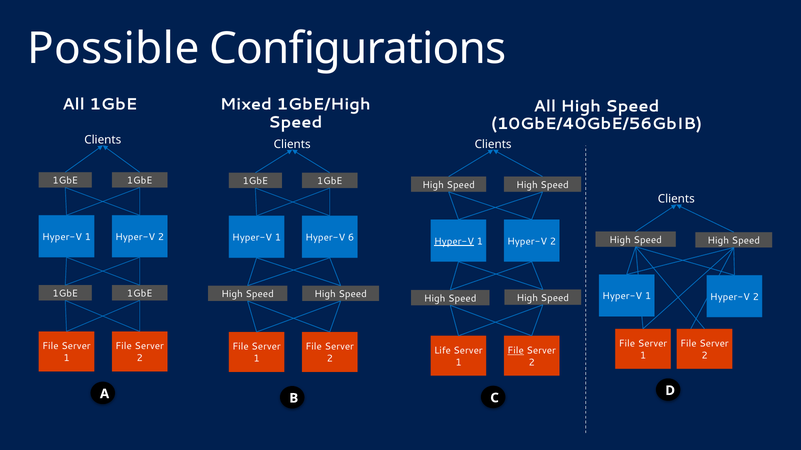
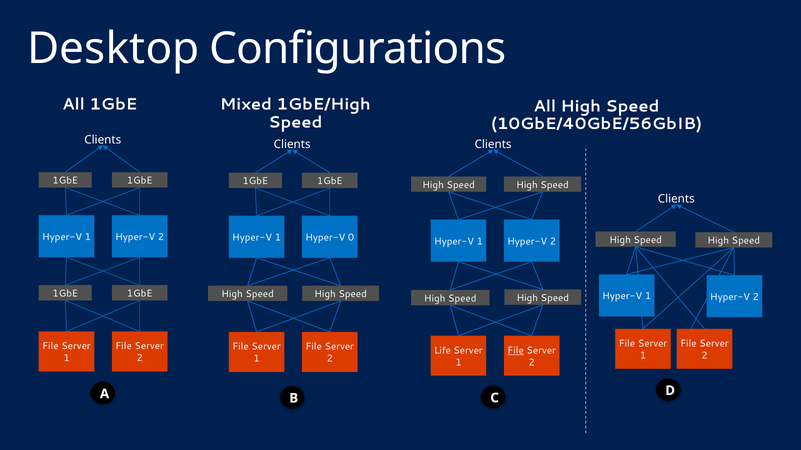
Possible: Possible -> Desktop
6: 6 -> 0
Hyper-V at (454, 242) underline: present -> none
